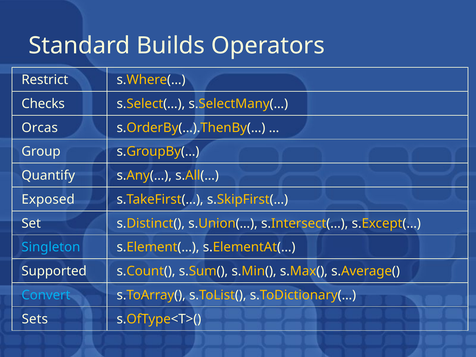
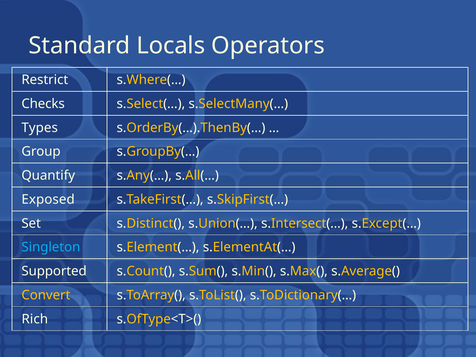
Builds: Builds -> Locals
Orcas: Orcas -> Types
Convert colour: light blue -> yellow
Sets: Sets -> Rich
